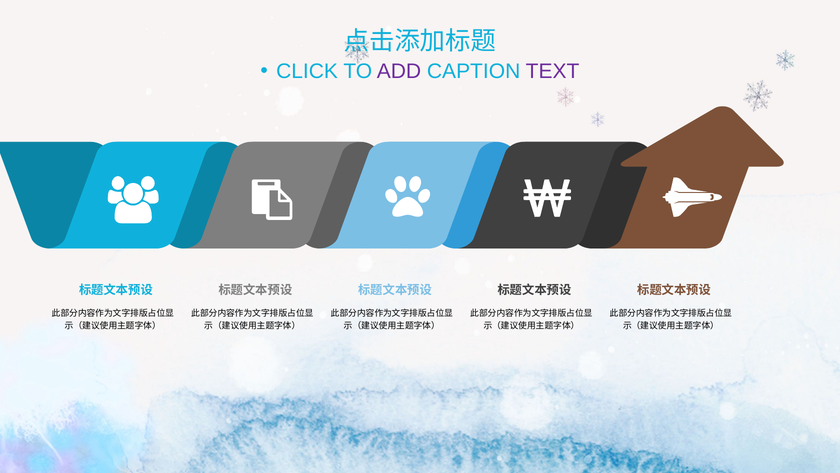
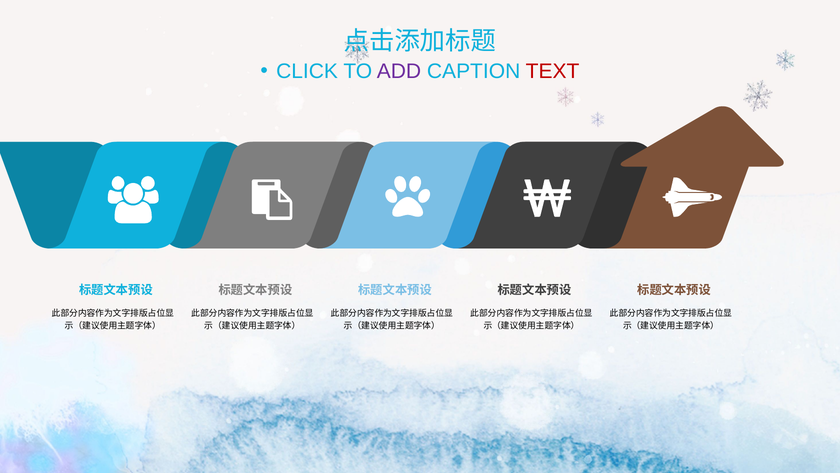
TEXT colour: purple -> red
